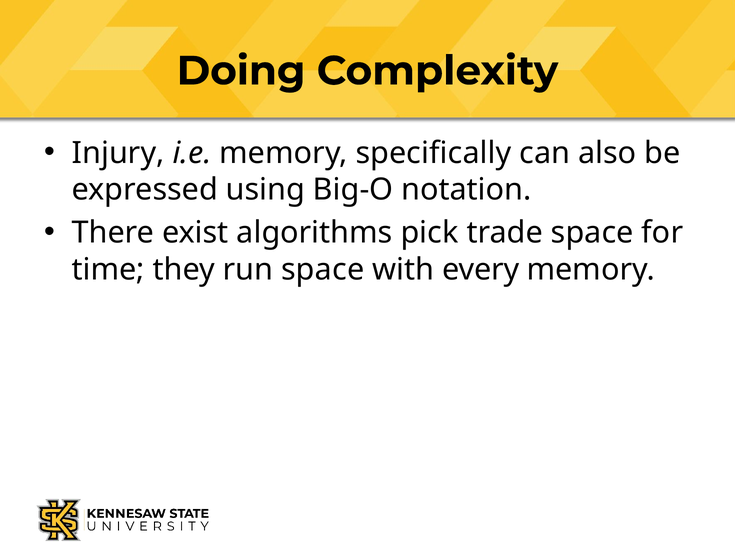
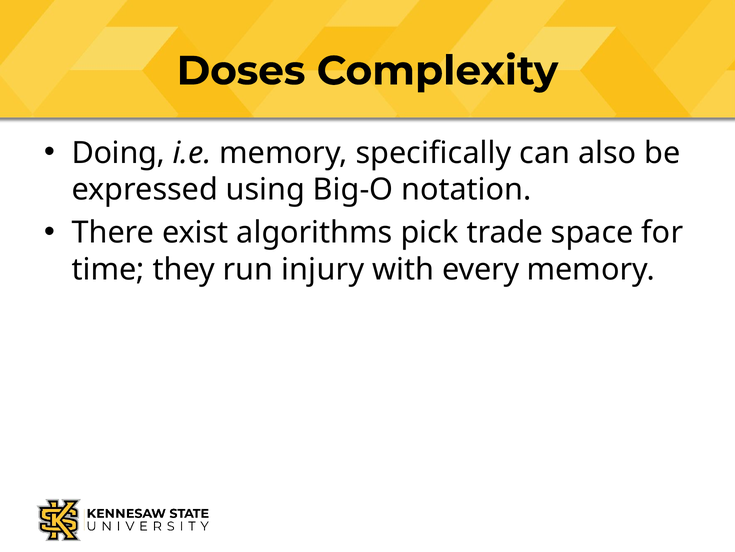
Doing: Doing -> Doses
Injury: Injury -> Doing
run space: space -> injury
